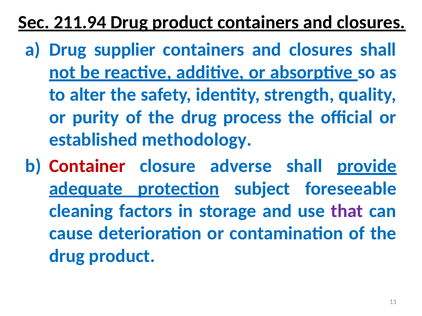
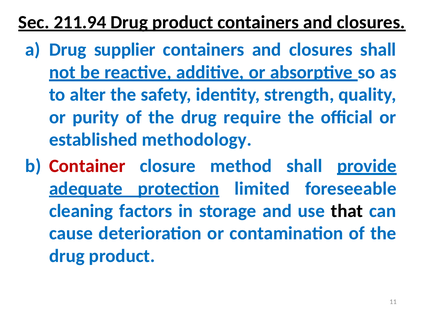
process: process -> require
adverse: adverse -> method
subject: subject -> limited
that colour: purple -> black
